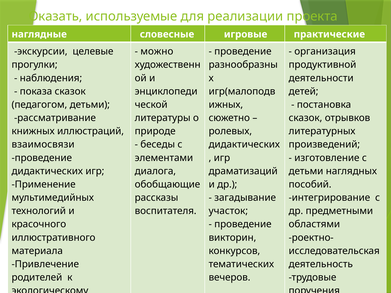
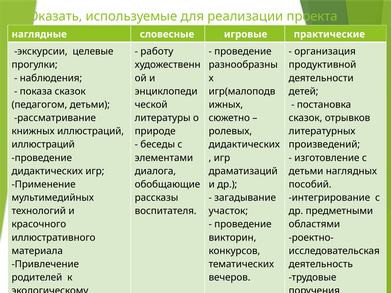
можно: можно -> работу
взаимосвязи at (43, 145): взаимосвязи -> иллюстраций
